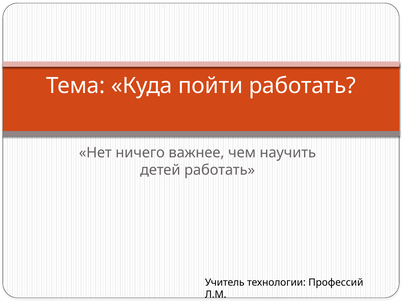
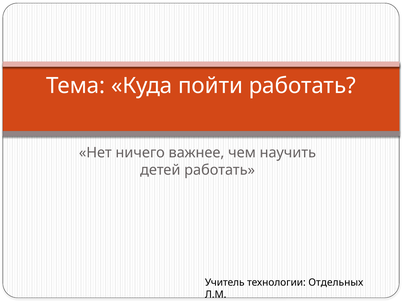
Профессий: Профессий -> Отдельных
